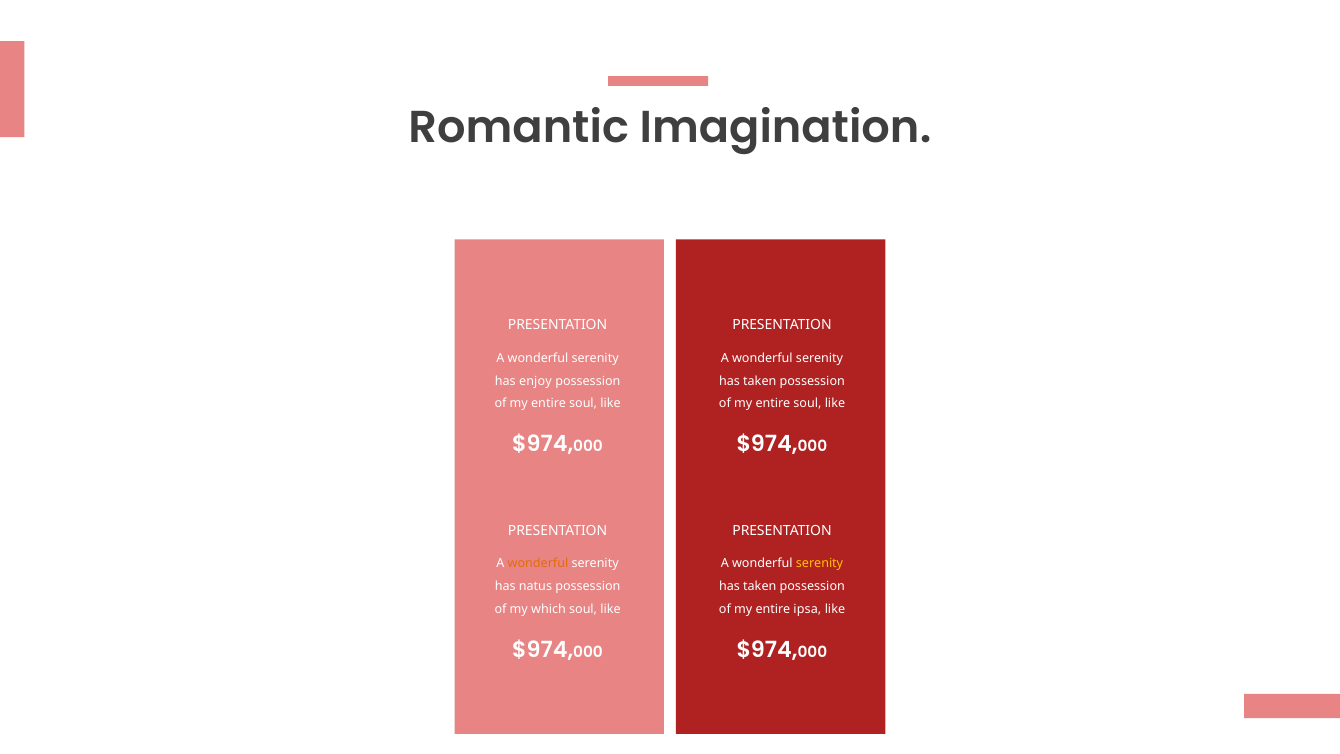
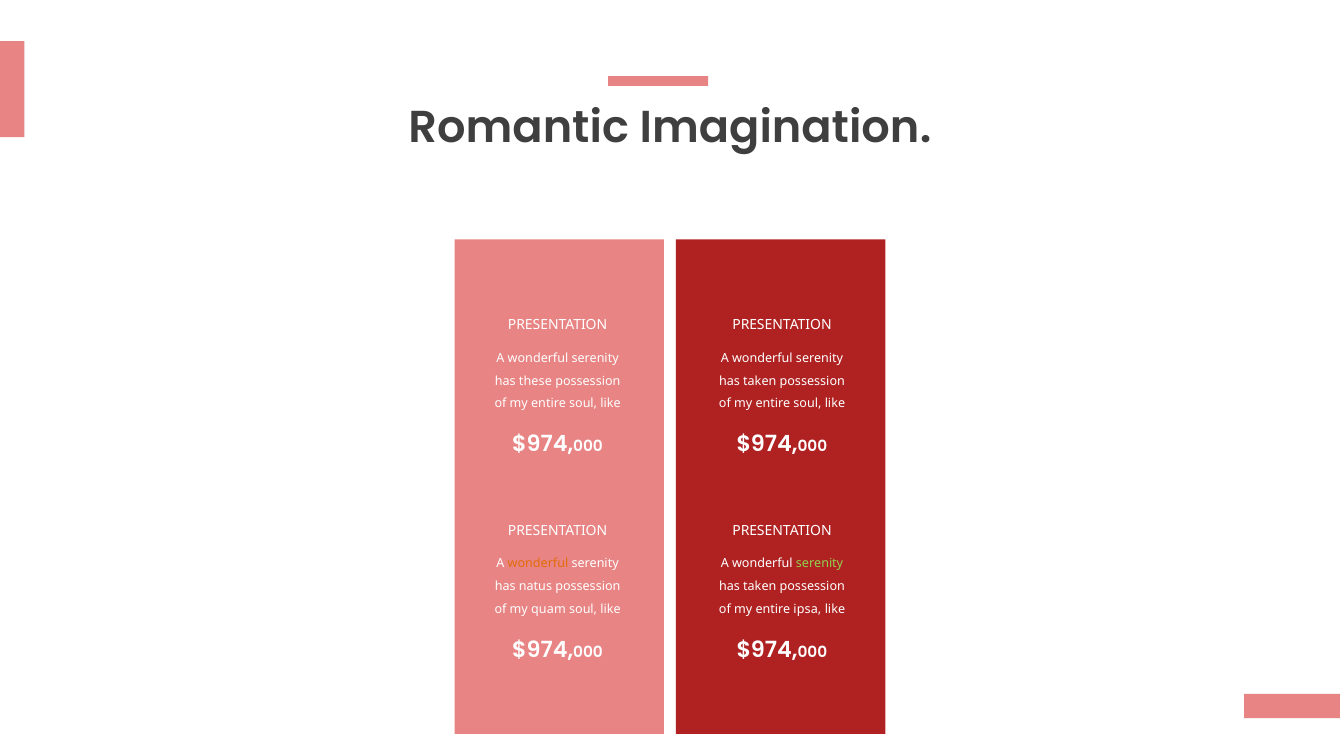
enjoy: enjoy -> these
serenity at (820, 564) colour: yellow -> light green
which: which -> quam
